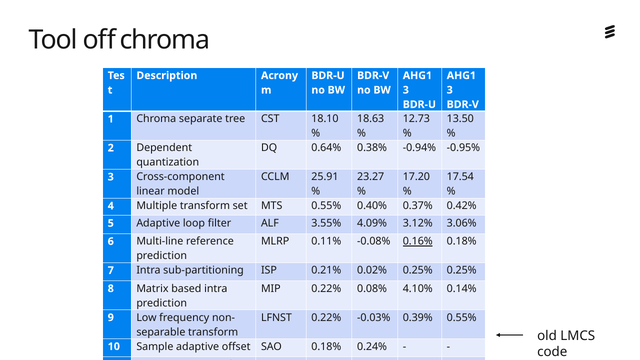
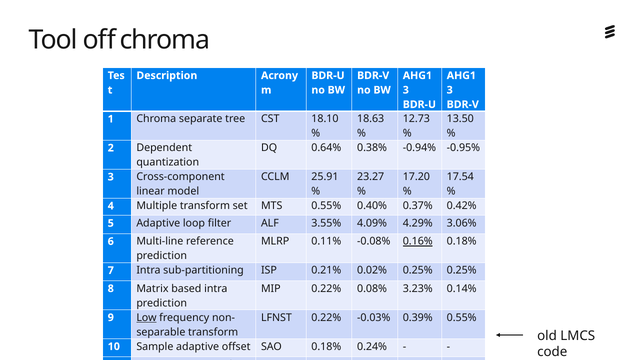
3.12%: 3.12% -> 4.29%
4.10%: 4.10% -> 3.23%
Low underline: none -> present
